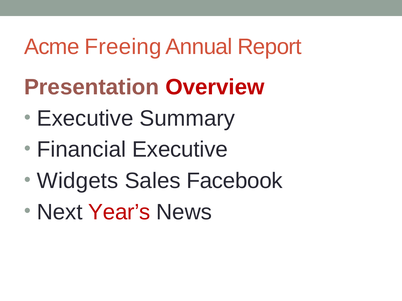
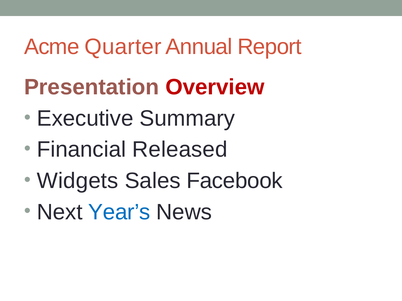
Freeing: Freeing -> Quarter
Financial Executive: Executive -> Released
Year’s colour: red -> blue
